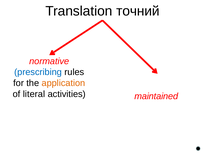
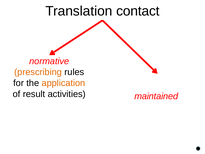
точний: точний -> contact
prescribing colour: blue -> orange
literal: literal -> result
